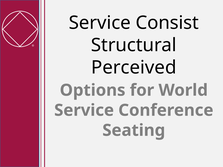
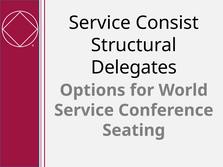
Perceived: Perceived -> Delegates
